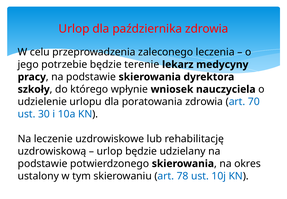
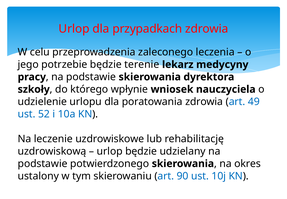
października: października -> przypadkach
70: 70 -> 49
30: 30 -> 52
78: 78 -> 90
